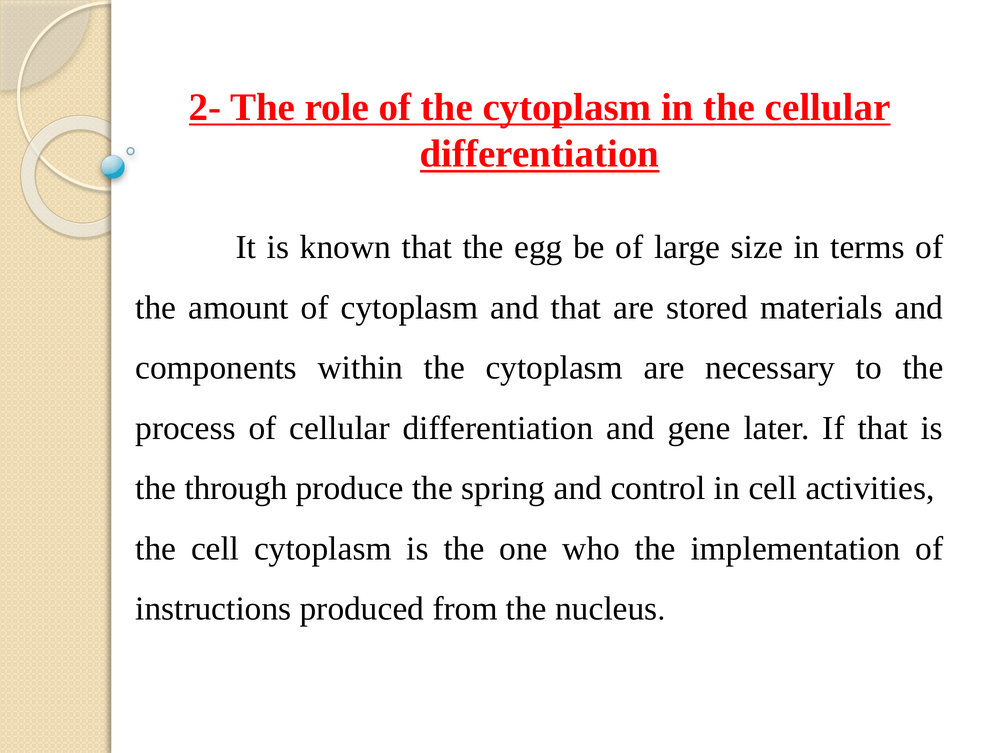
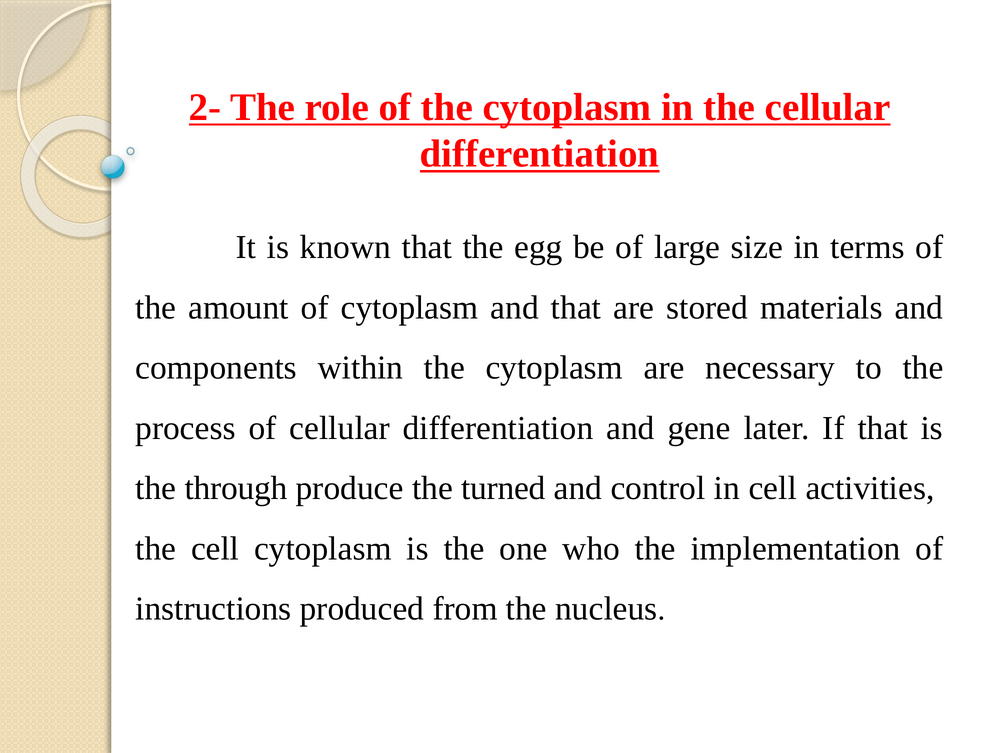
spring: spring -> turned
